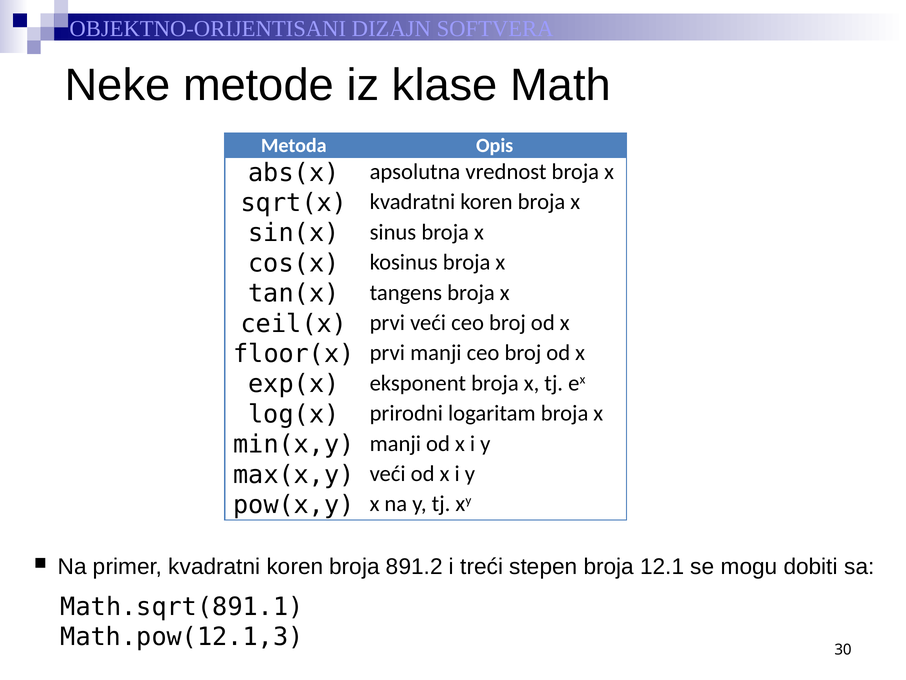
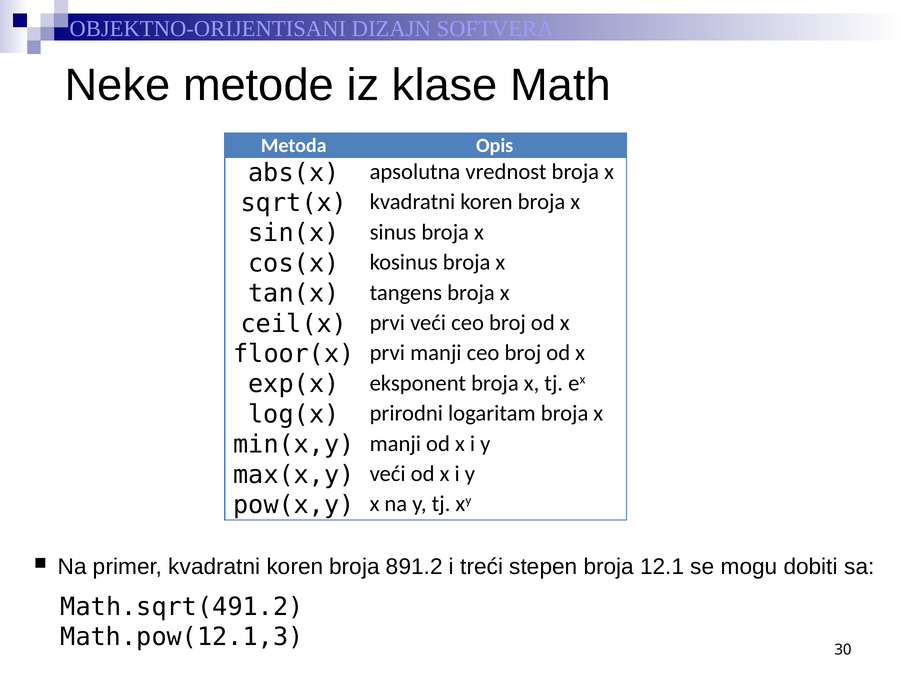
Math.sqrt(891.1: Math.sqrt(891.1 -> Math.sqrt(491.2
